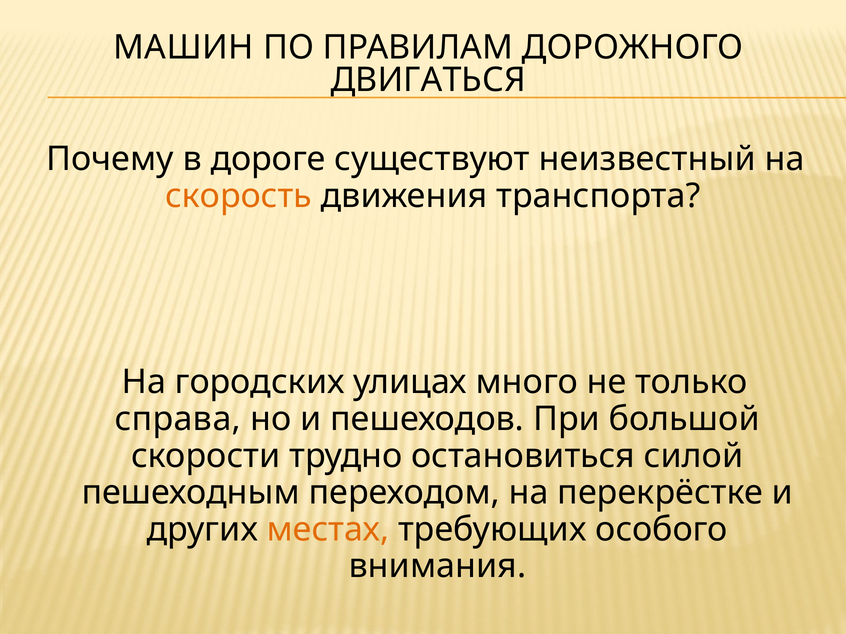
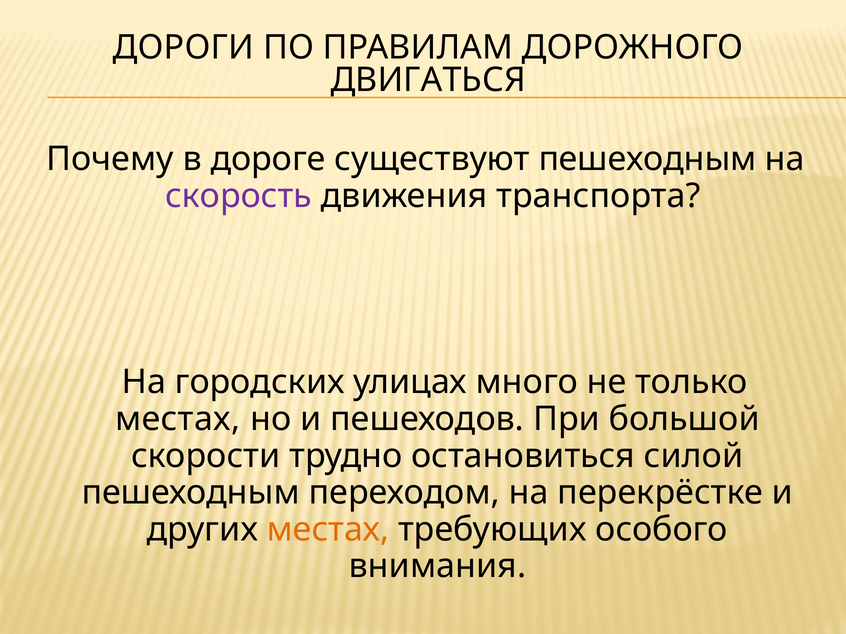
МАШИН: МАШИН -> ДОРОГИ
существуют неизвестный: неизвестный -> пешеходным
скорость colour: orange -> purple
справа at (178, 419): справа -> местах
